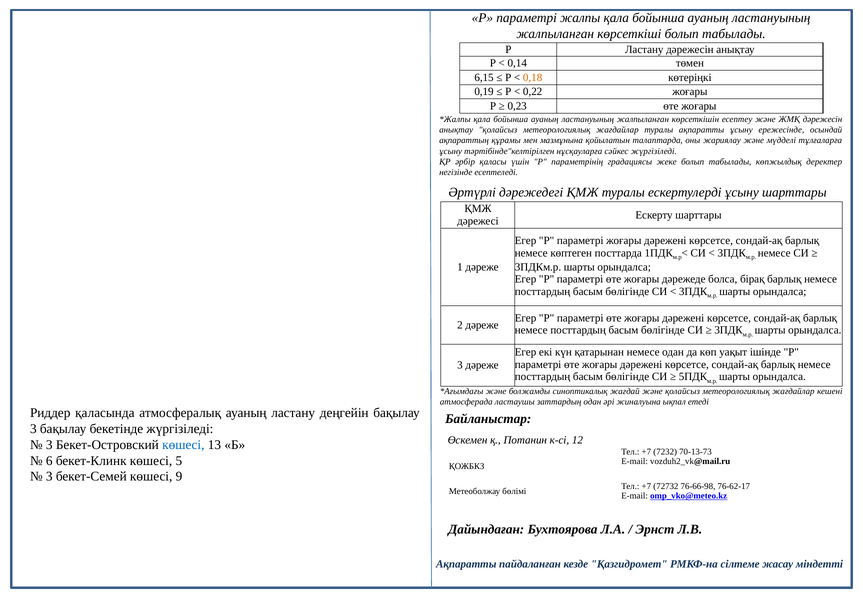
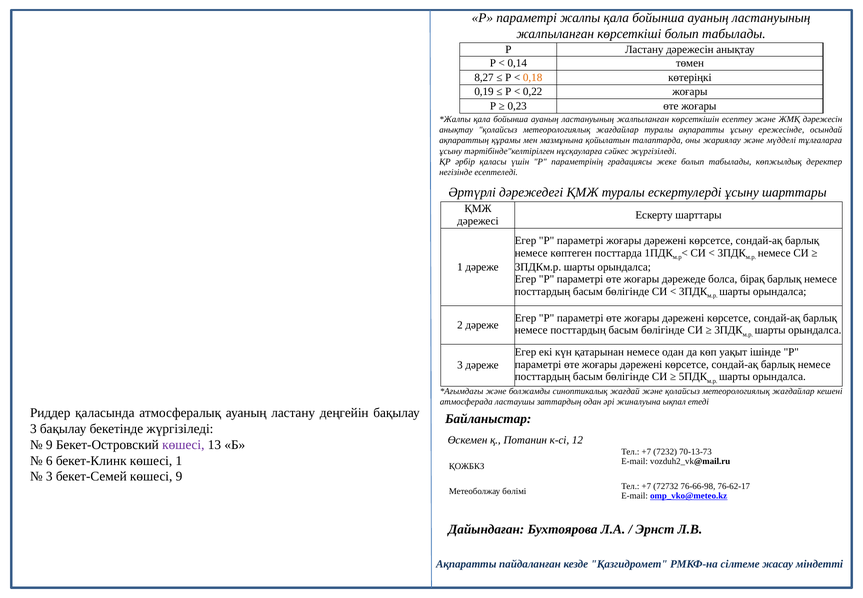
6,15: 6,15 -> 8,27
3 at (49, 444): 3 -> 9
көшесі at (183, 444) colour: blue -> purple
көшесі 5: 5 -> 1
